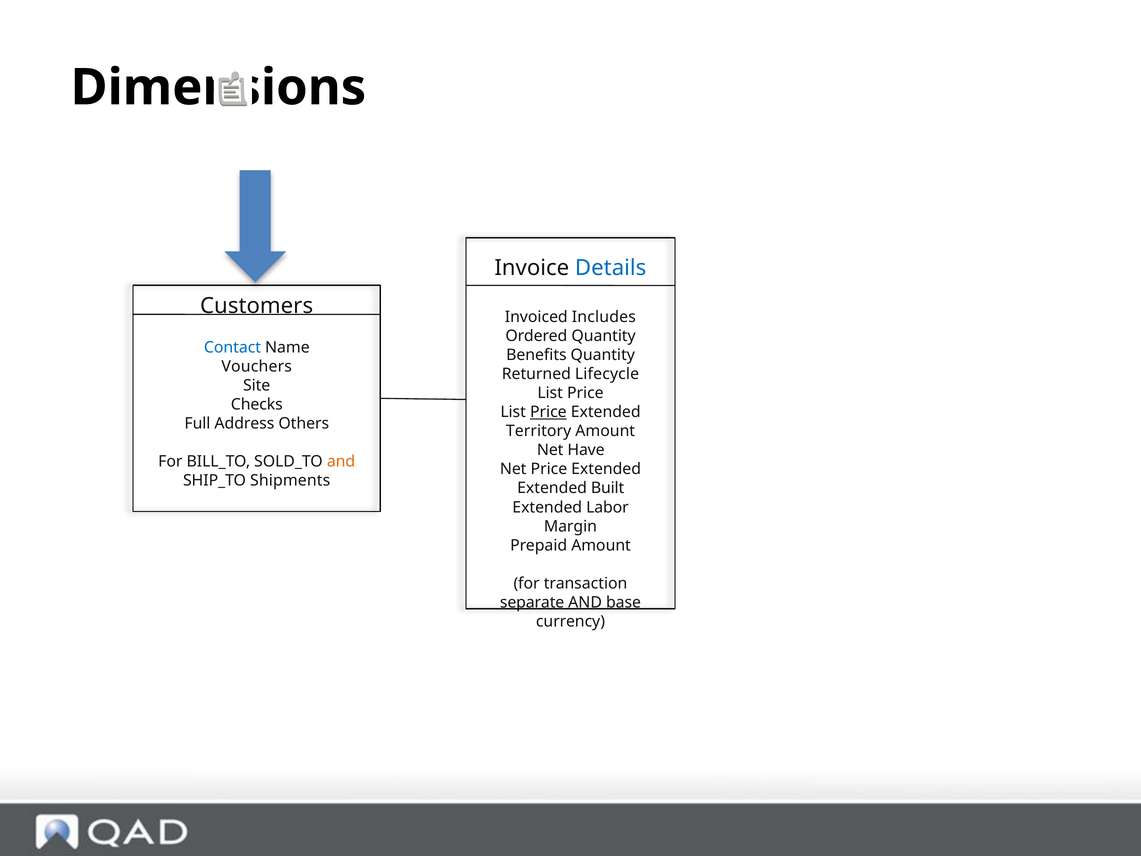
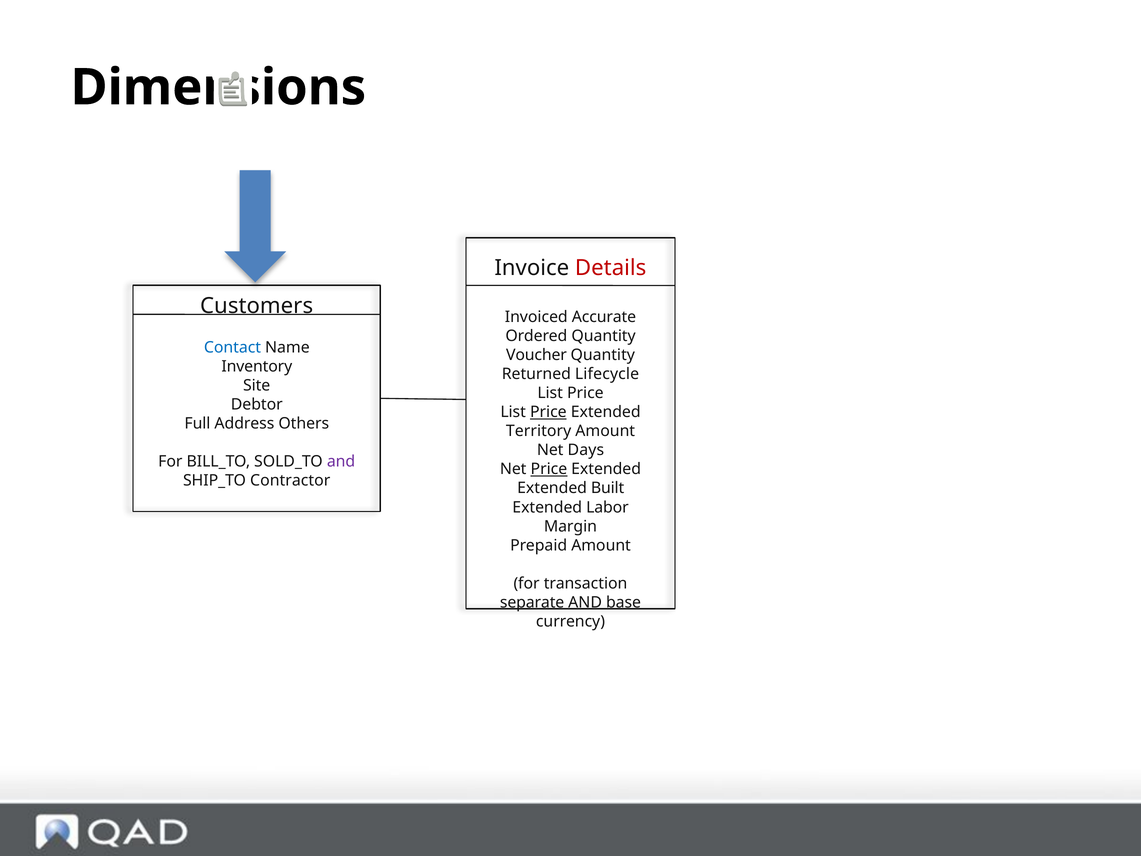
Details colour: blue -> red
Includes: Includes -> Accurate
Benefits: Benefits -> Voucher
Vouchers: Vouchers -> Inventory
Checks: Checks -> Debtor
Have: Have -> Days
and at (341, 461) colour: orange -> purple
Price at (549, 469) underline: none -> present
Shipments: Shipments -> Contractor
